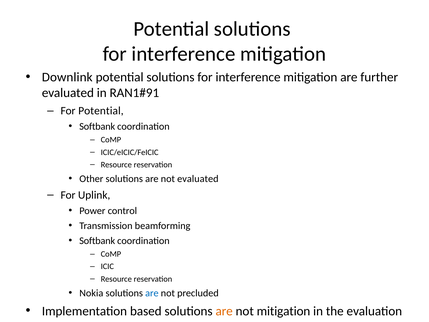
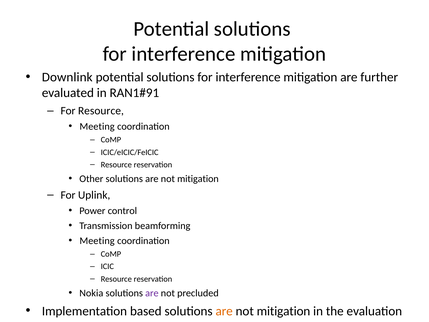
For Potential: Potential -> Resource
Softbank at (97, 126): Softbank -> Meeting
evaluated at (198, 179): evaluated -> mitigation
Softbank at (97, 241): Softbank -> Meeting
are at (152, 293) colour: blue -> purple
